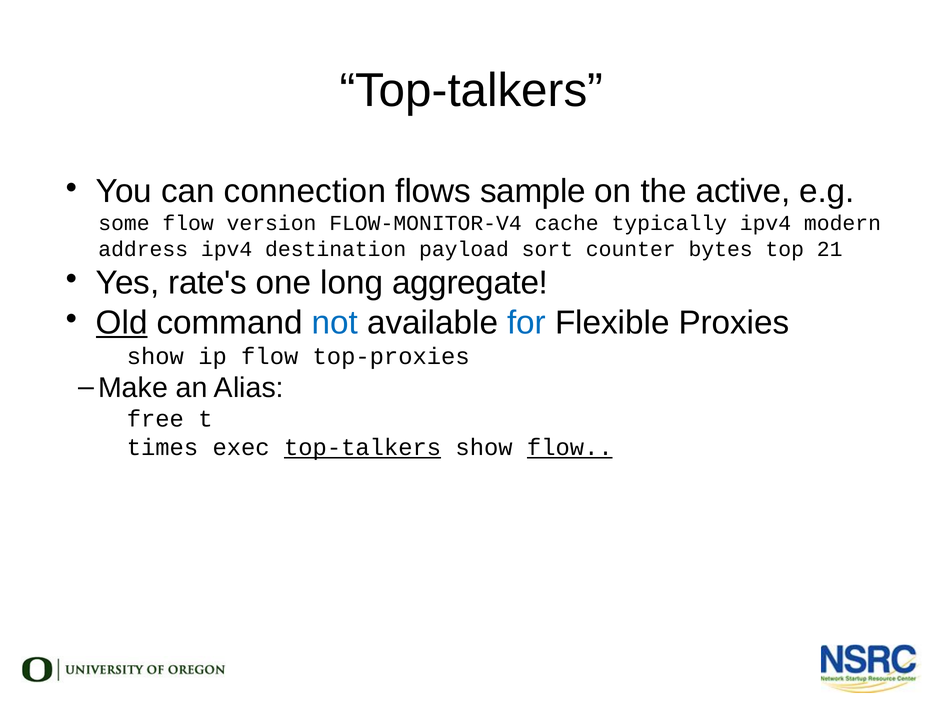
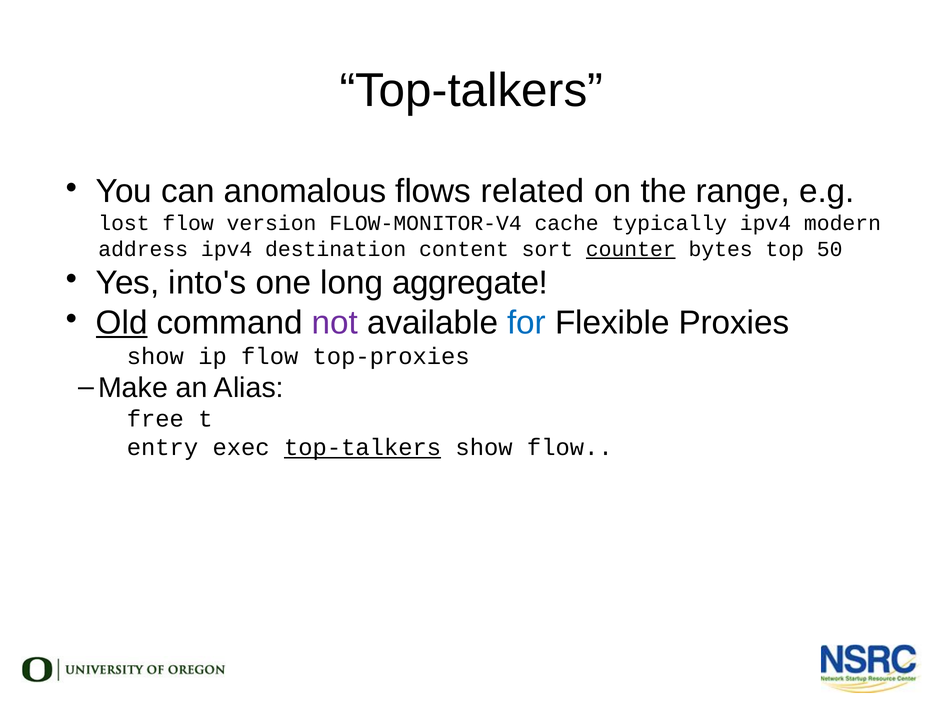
connection: connection -> anomalous
sample: sample -> related
active: active -> range
some: some -> lost
payload: payload -> content
counter underline: none -> present
21: 21 -> 50
rate's: rate's -> into's
not colour: blue -> purple
times: times -> entry
flow at (570, 448) underline: present -> none
